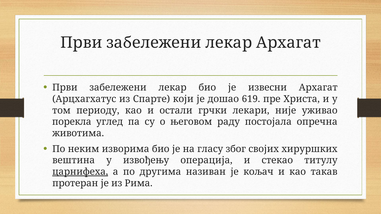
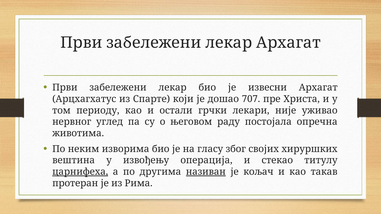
619: 619 -> 707
порекла: порекла -> нервног
називан underline: none -> present
